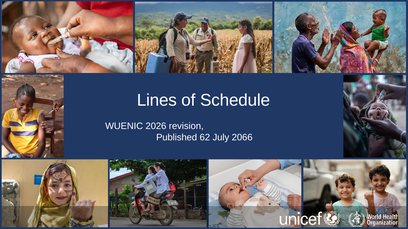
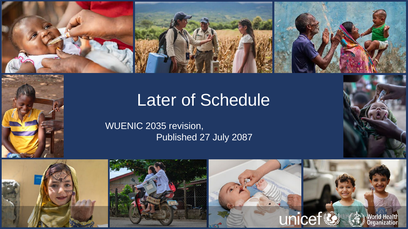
Lines: Lines -> Later
2026: 2026 -> 2035
62: 62 -> 27
2066: 2066 -> 2087
